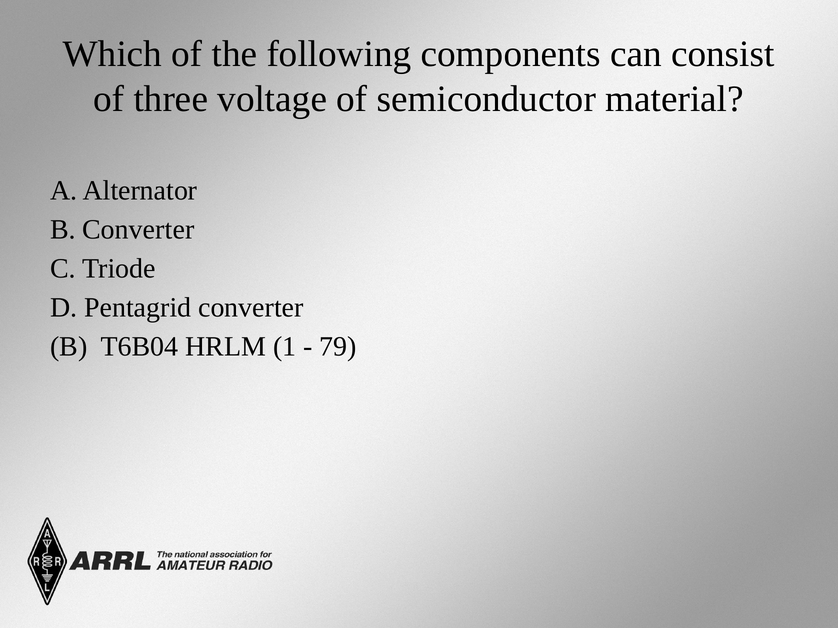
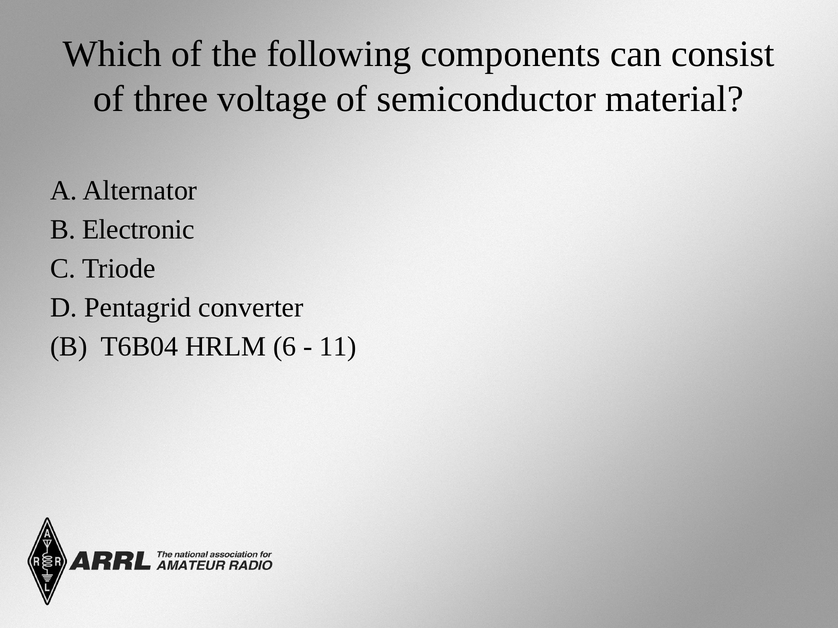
B Converter: Converter -> Electronic
1: 1 -> 6
79: 79 -> 11
